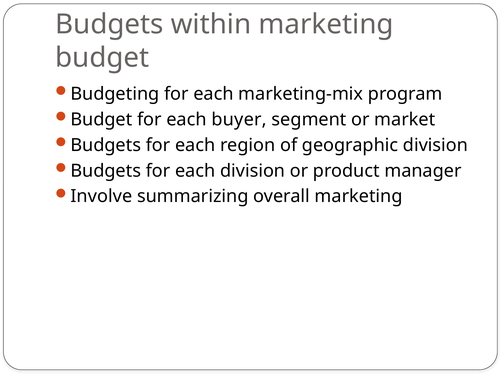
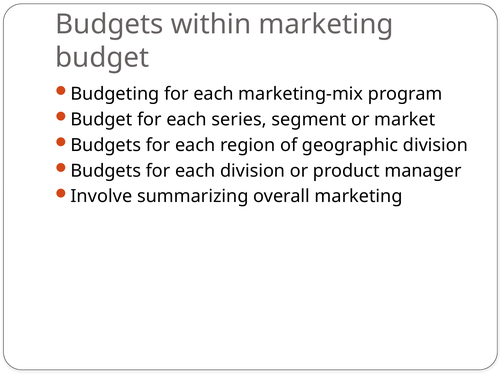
buyer: buyer -> series
